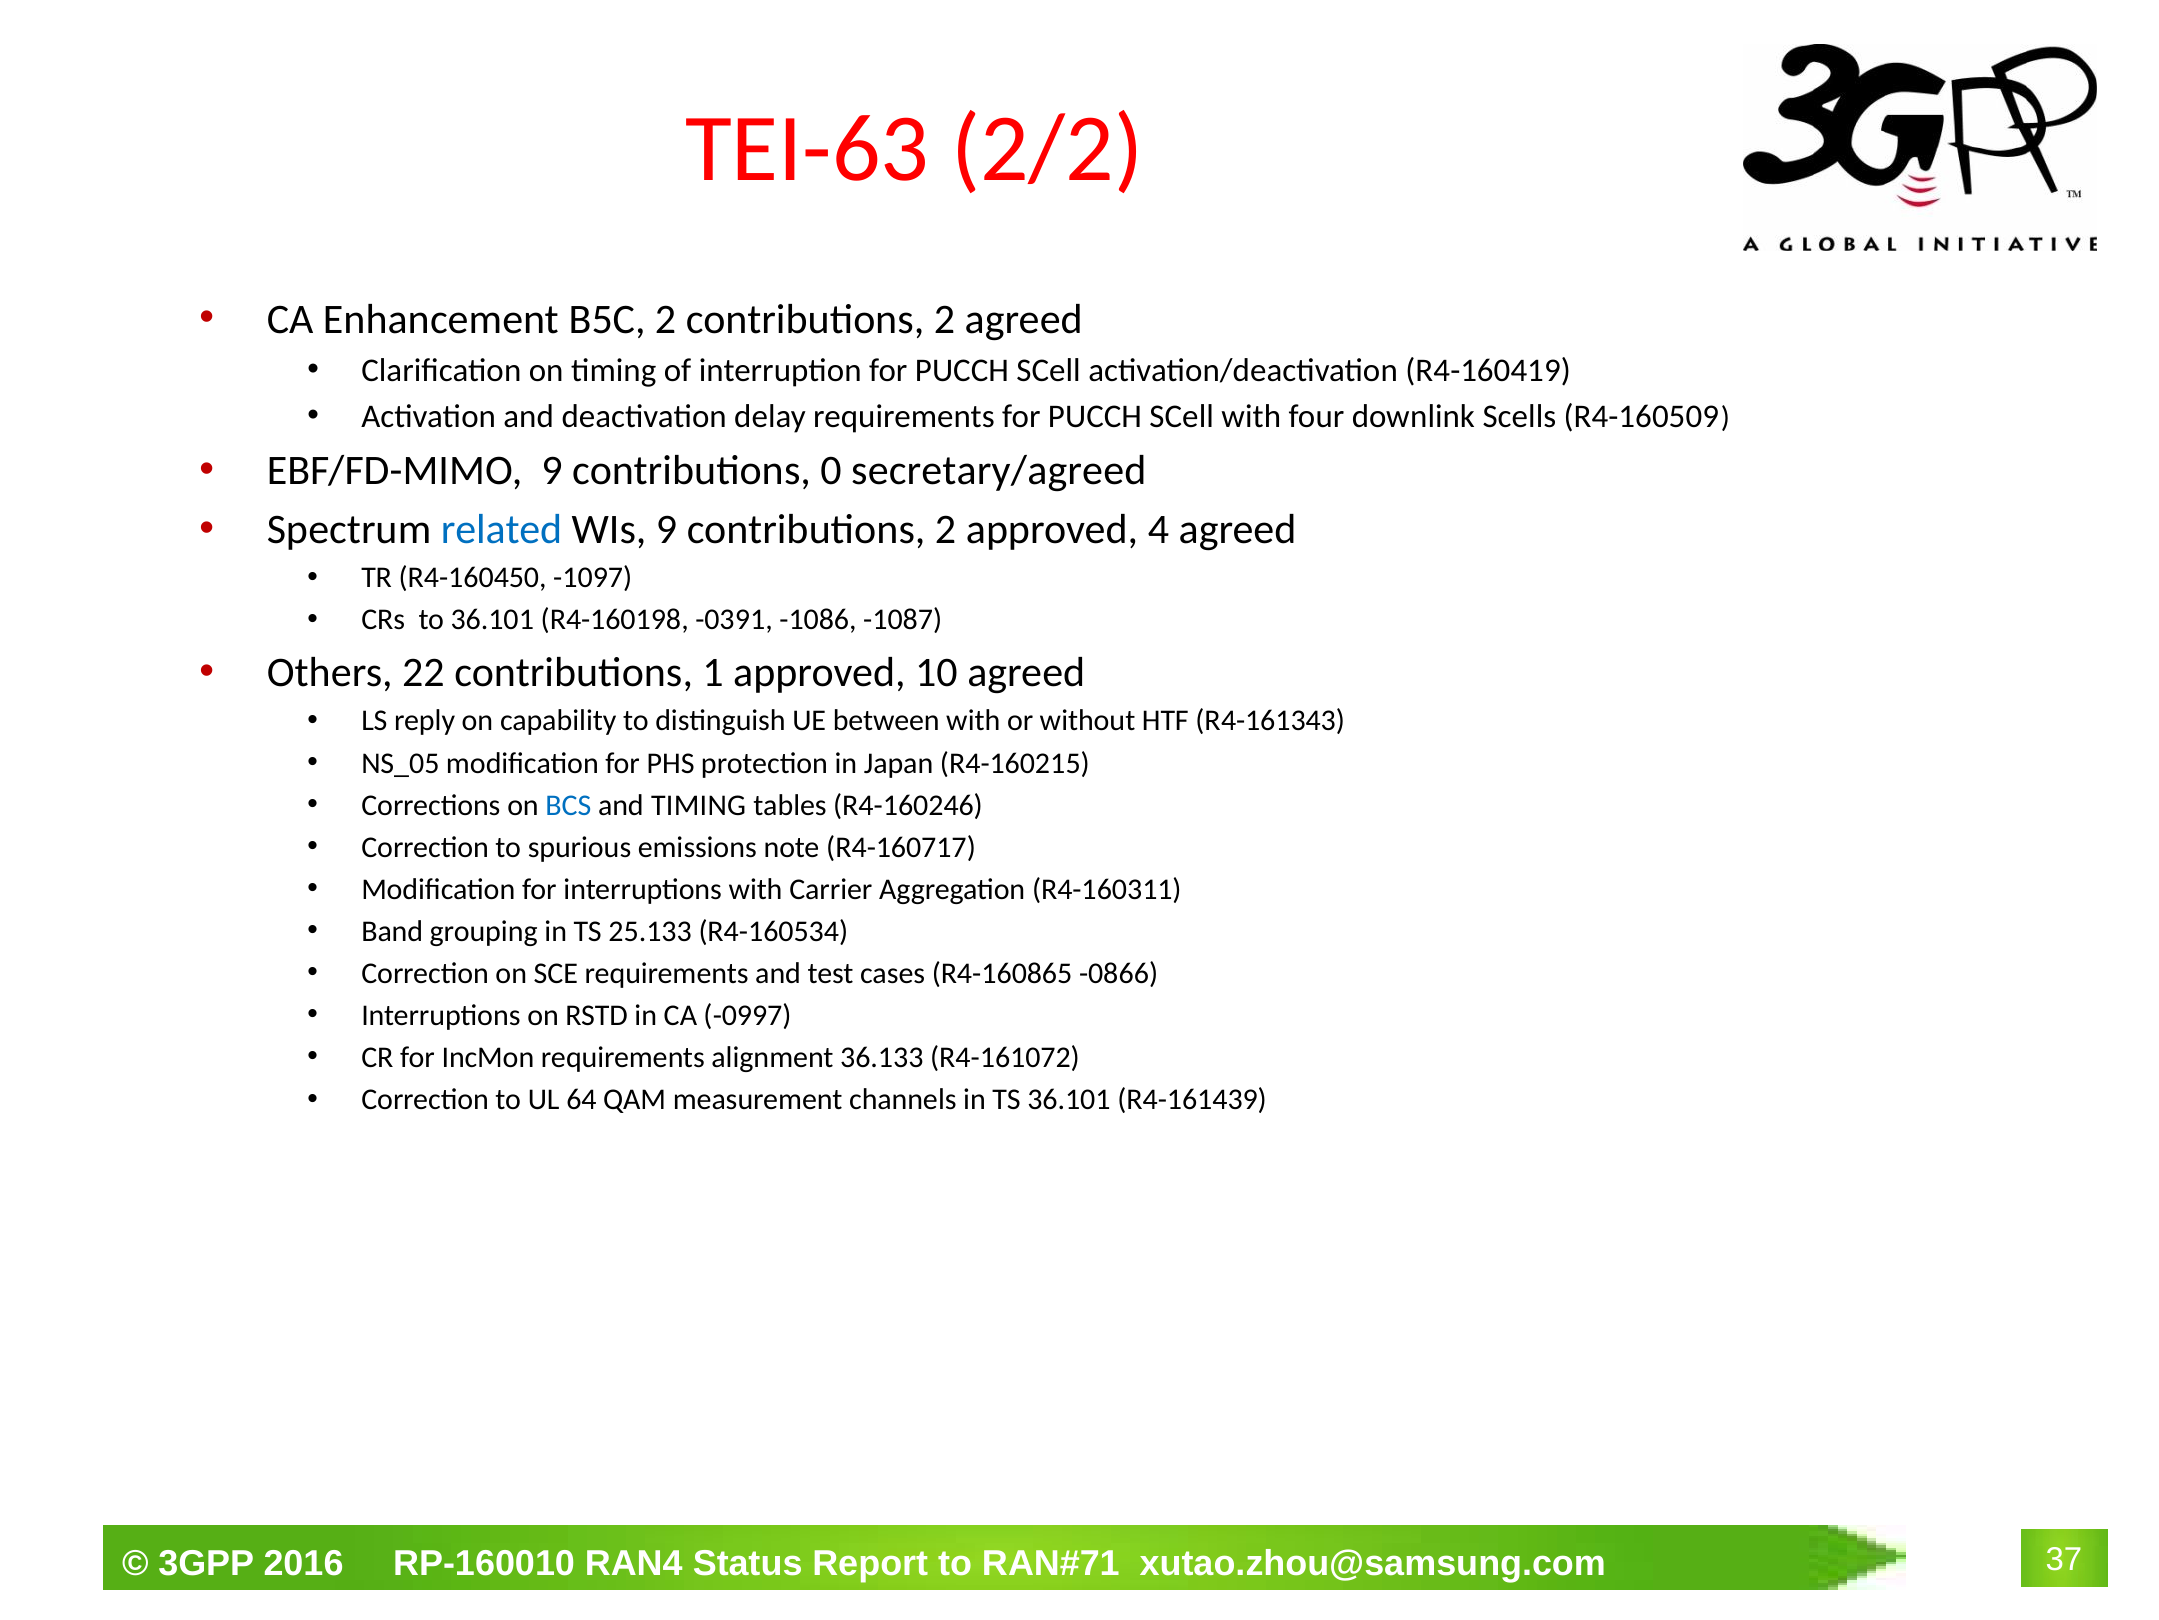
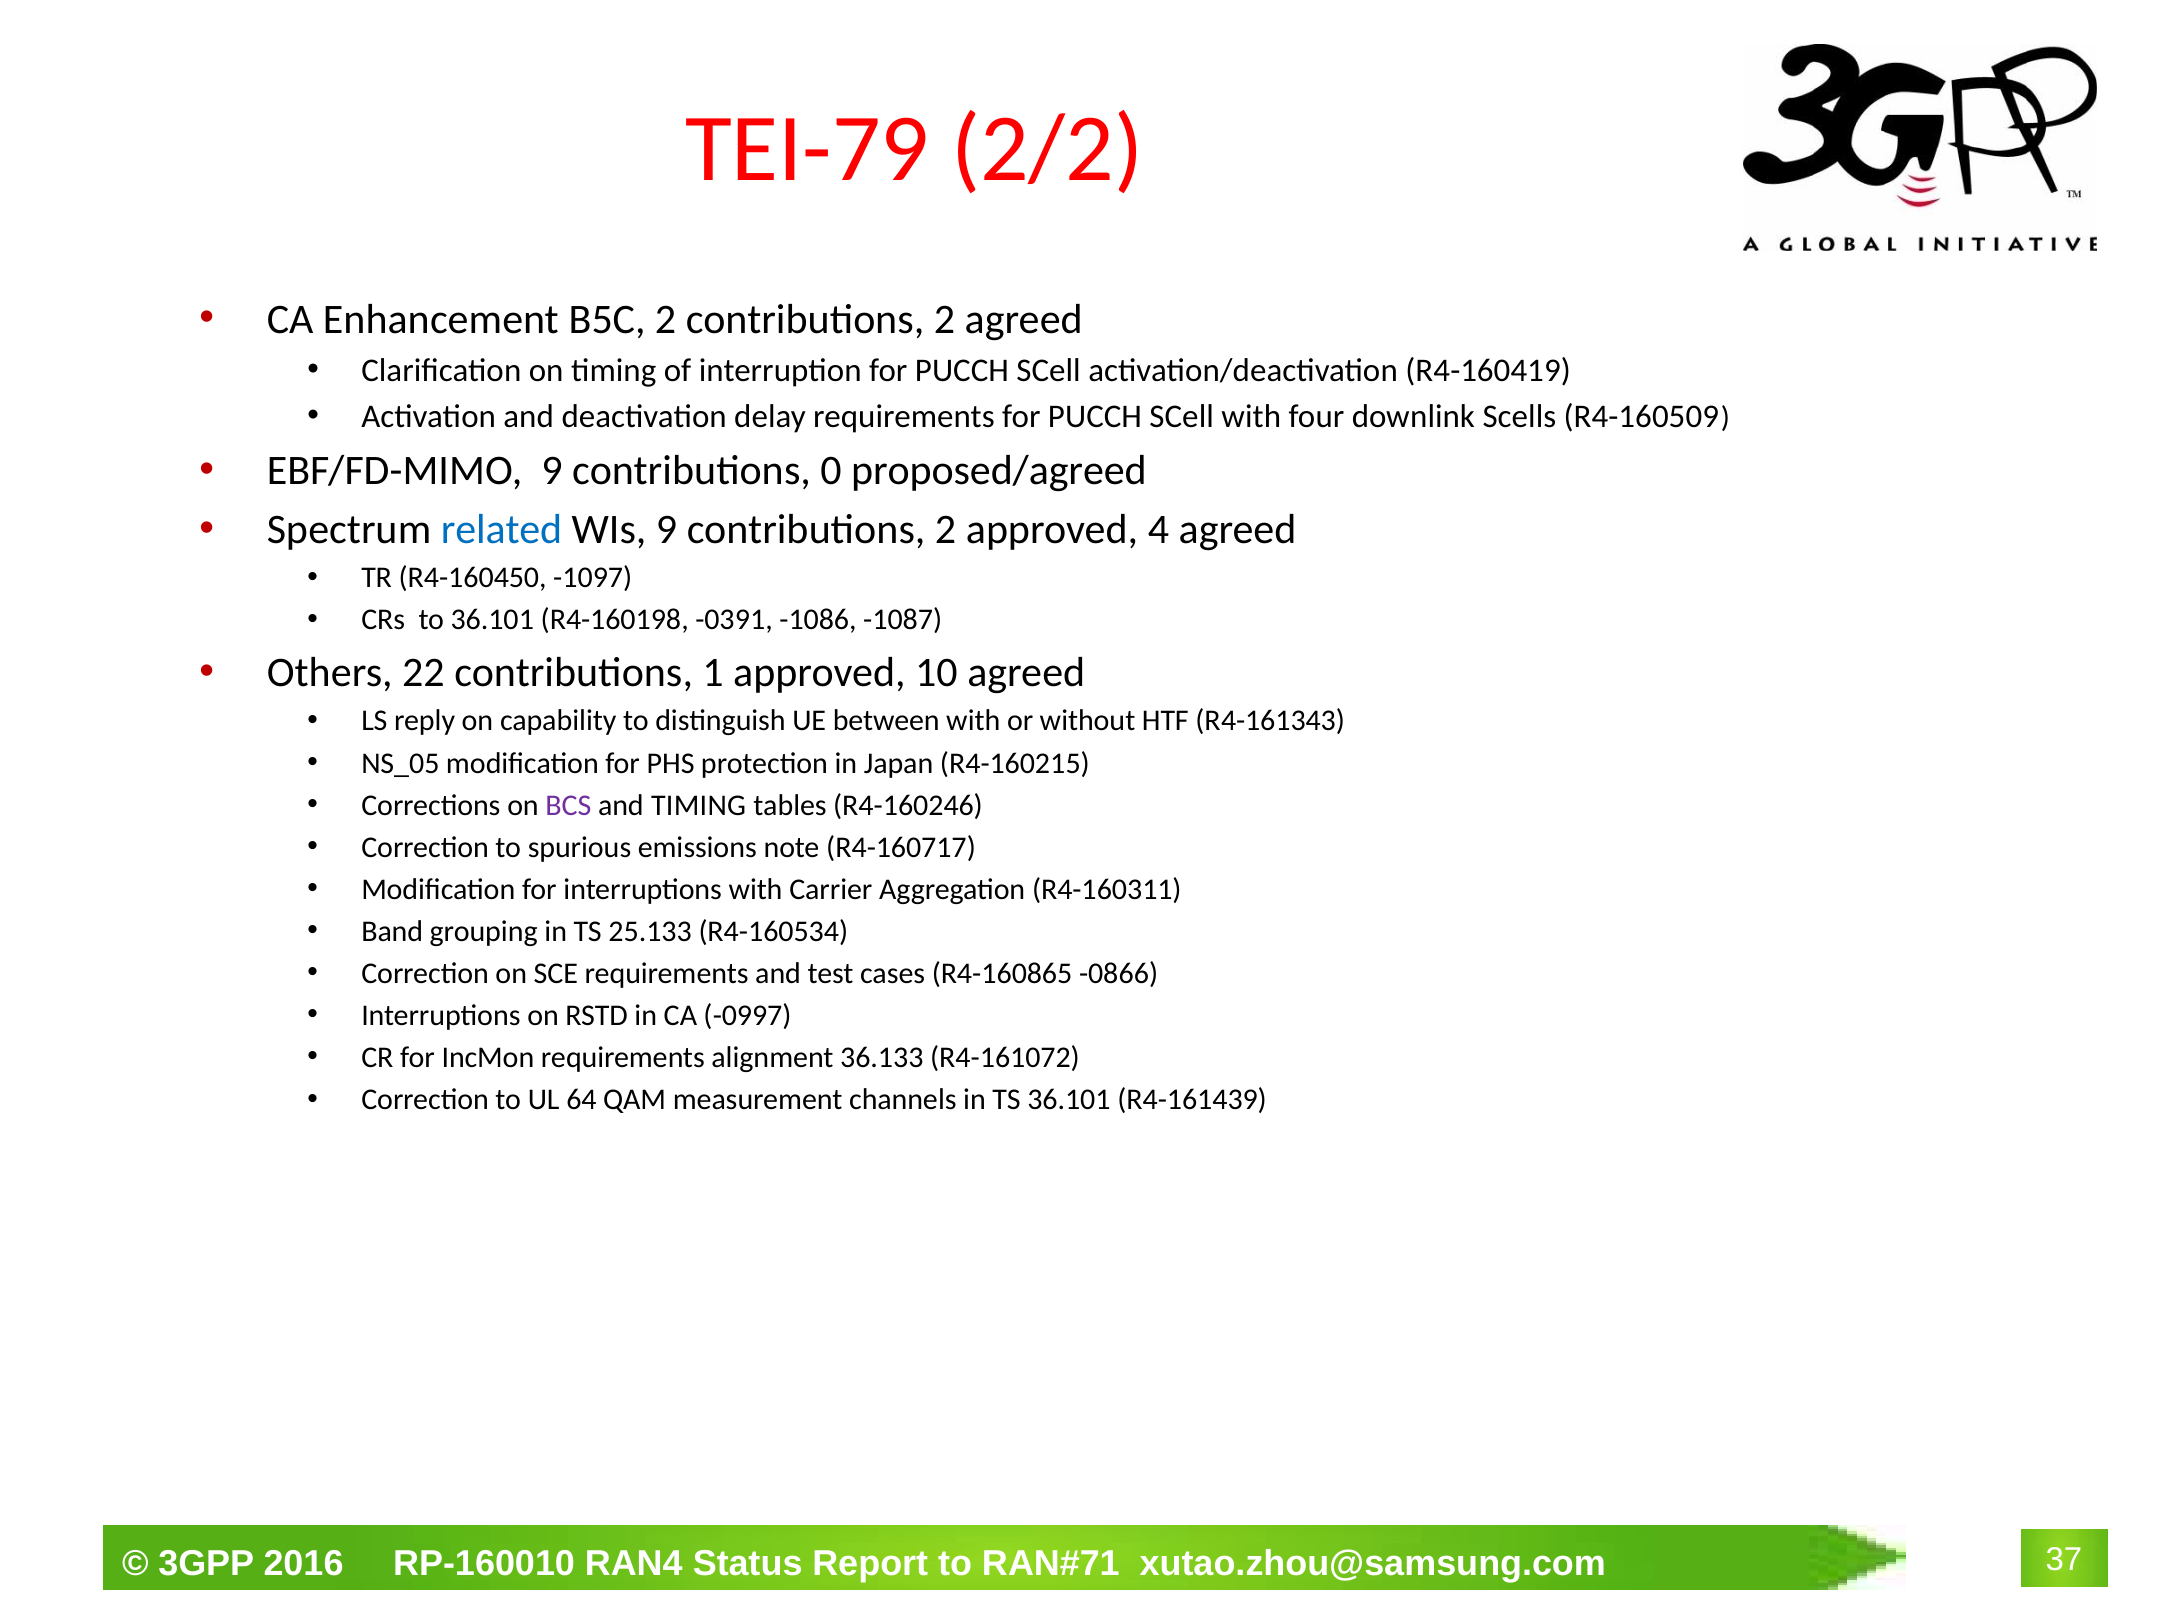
TEI-63: TEI-63 -> TEI-79
secretary/agreed: secretary/agreed -> proposed/agreed
BCS colour: blue -> purple
